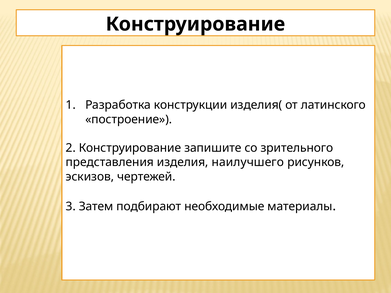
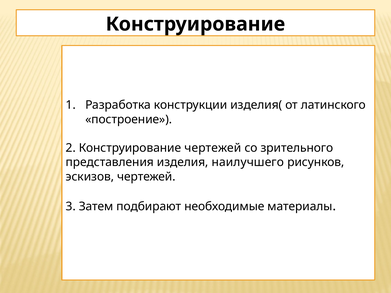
Конструирование запишите: запишите -> чертежей
